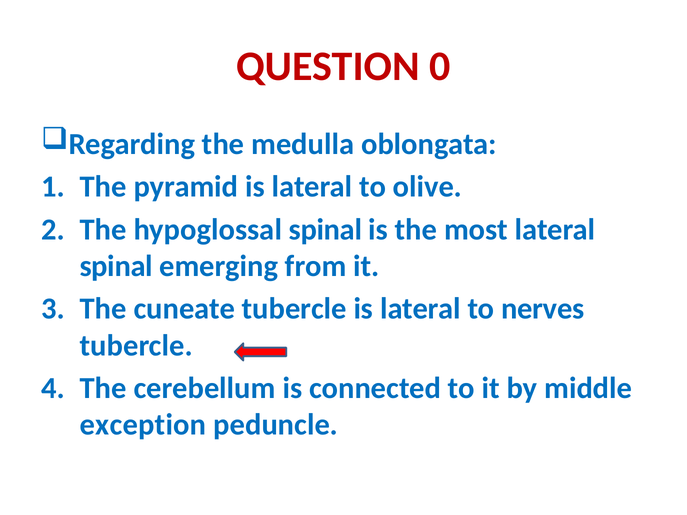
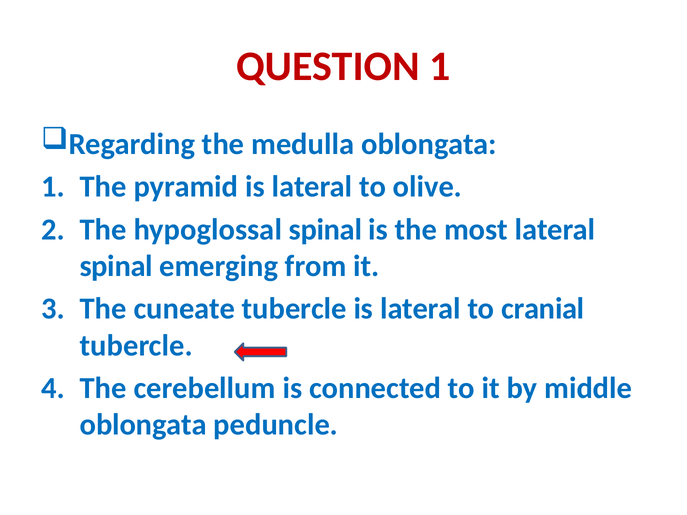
QUESTION 0: 0 -> 1
nerves: nerves -> cranial
exception at (143, 425): exception -> oblongata
